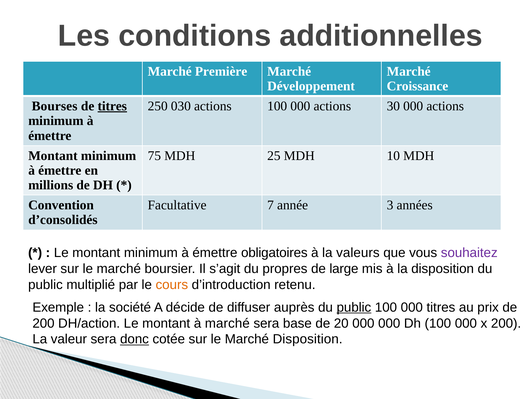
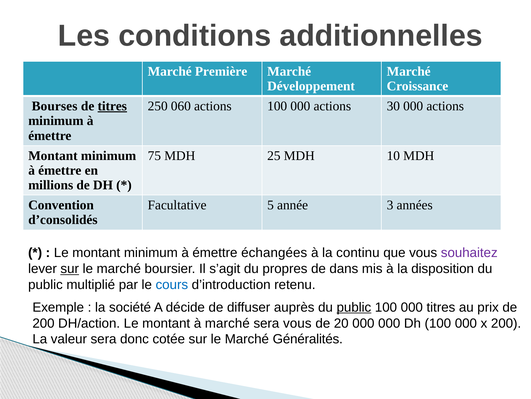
030: 030 -> 060
7: 7 -> 5
obligatoires: obligatoires -> échangées
valeurs: valeurs -> continu
sur at (70, 268) underline: none -> present
large: large -> dans
cours colour: orange -> blue
sera base: base -> vous
donc underline: present -> none
Marché Disposition: Disposition -> Généralités
